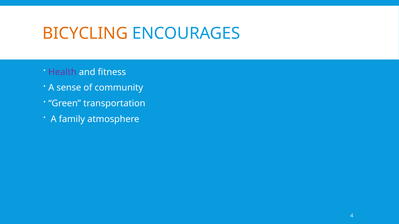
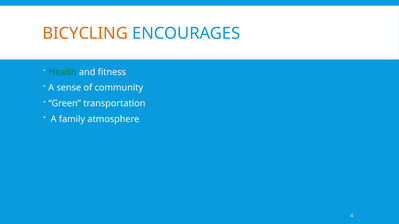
Health colour: purple -> green
